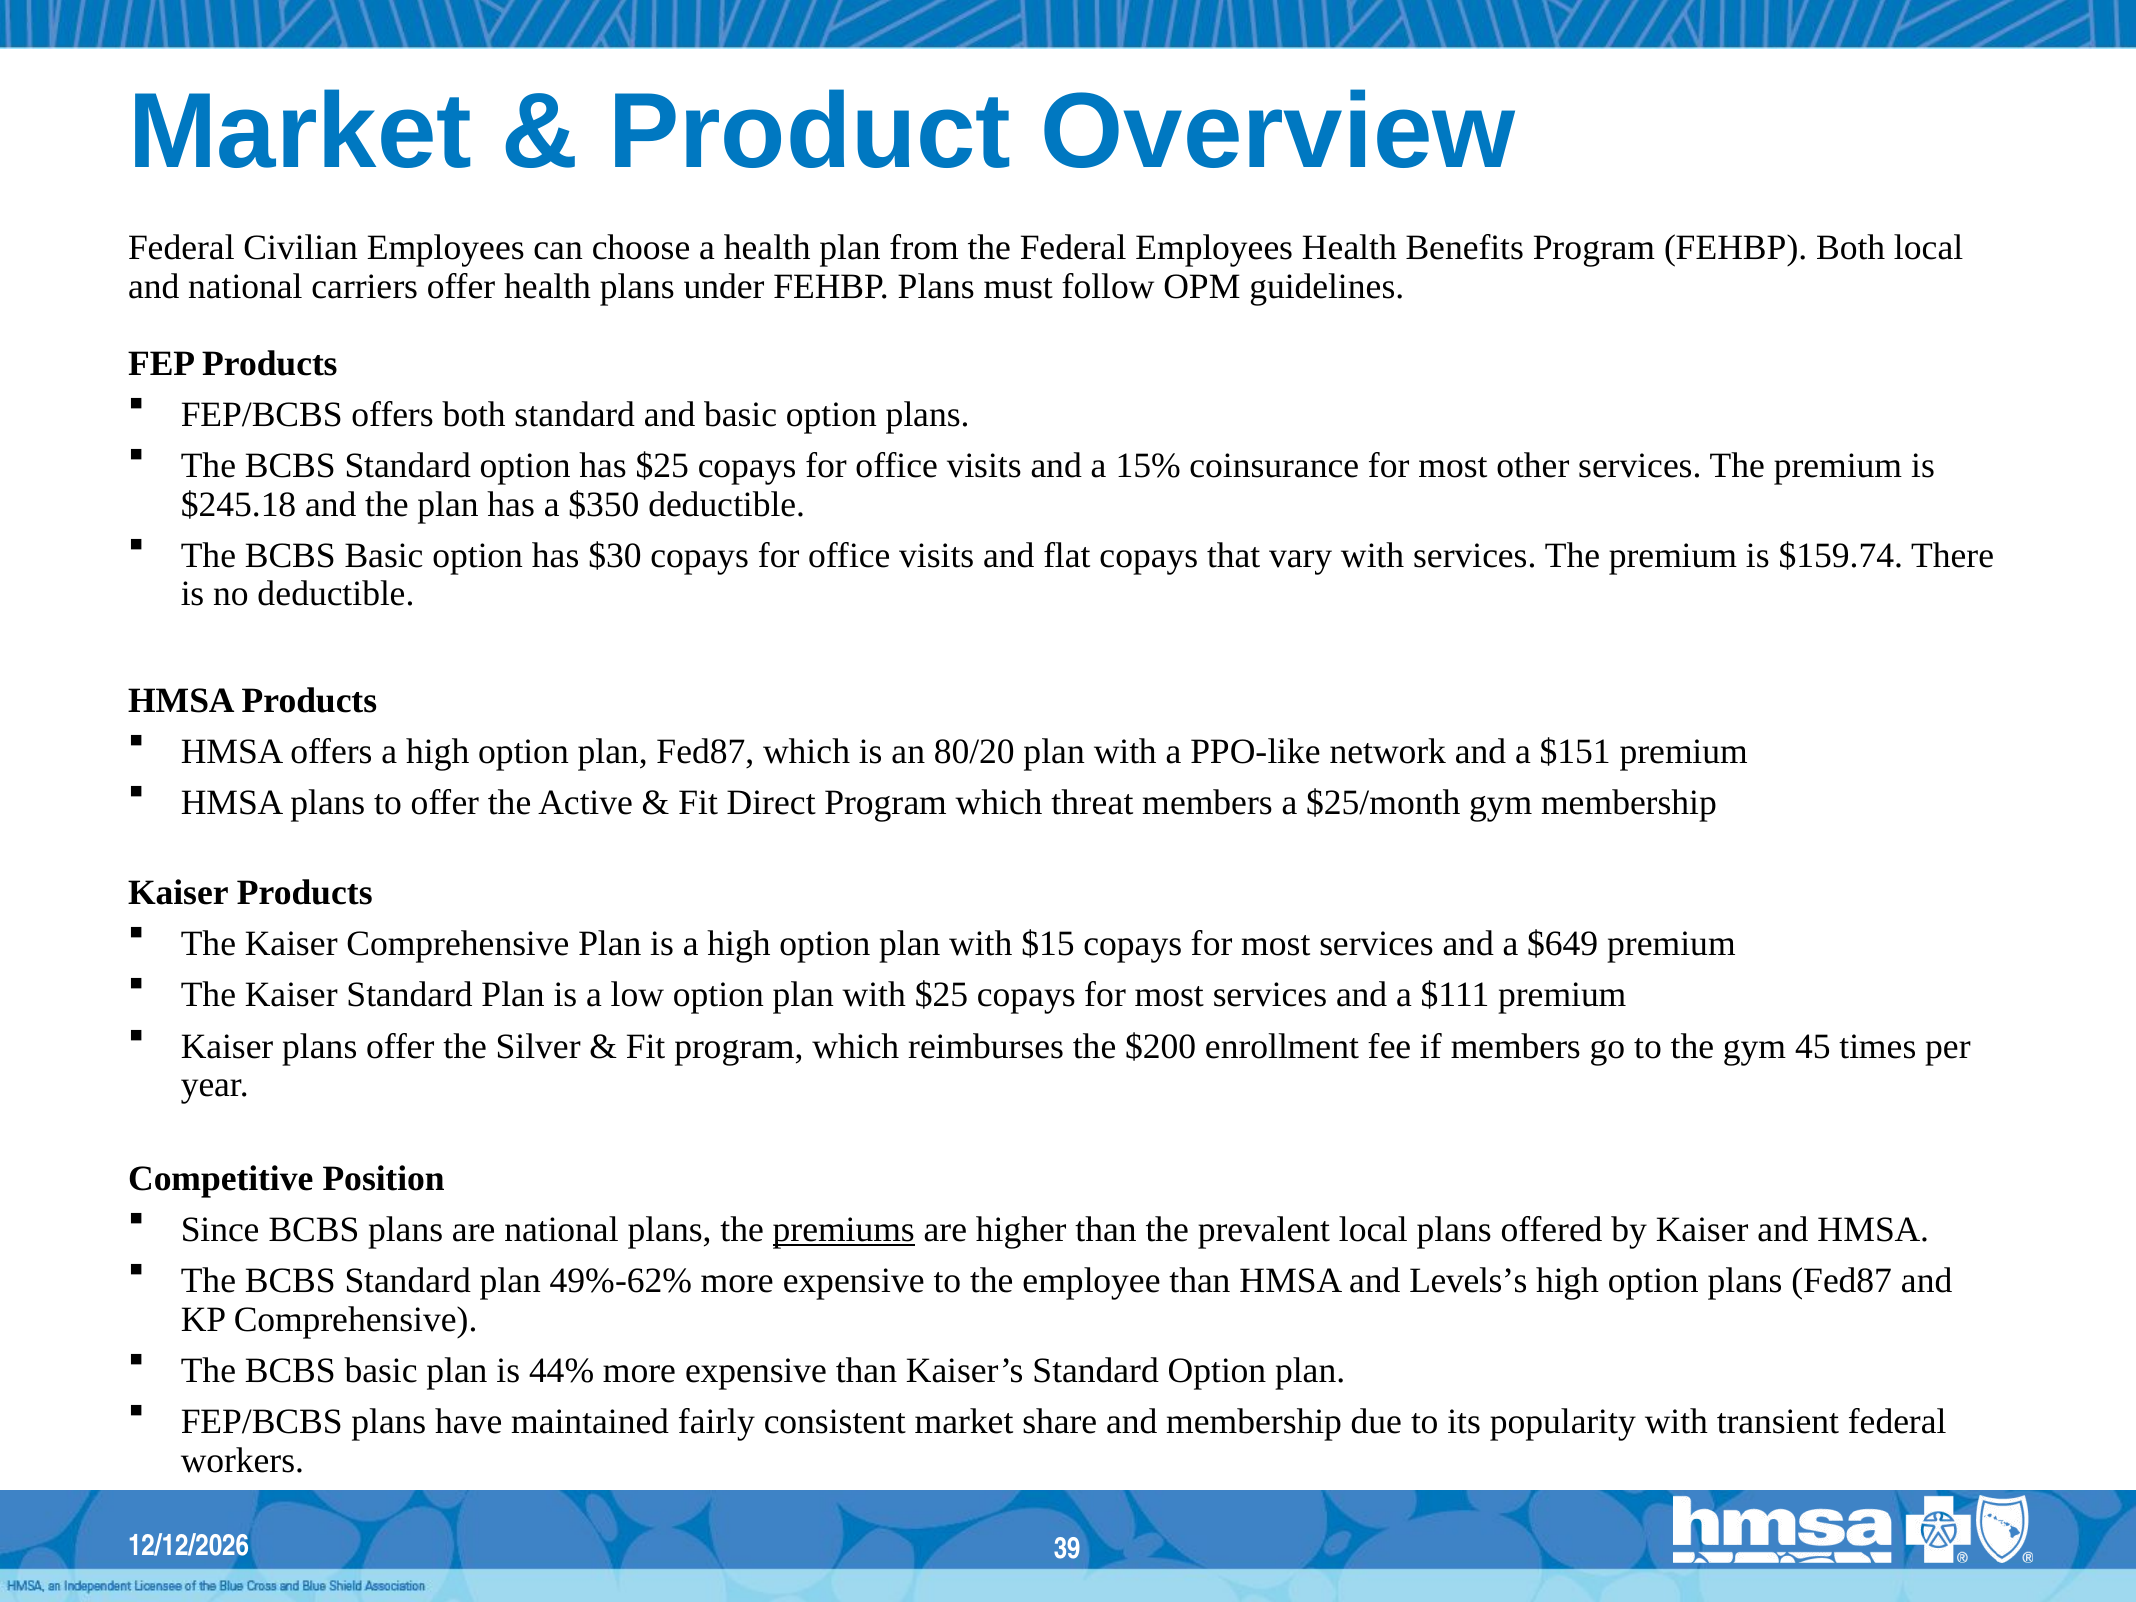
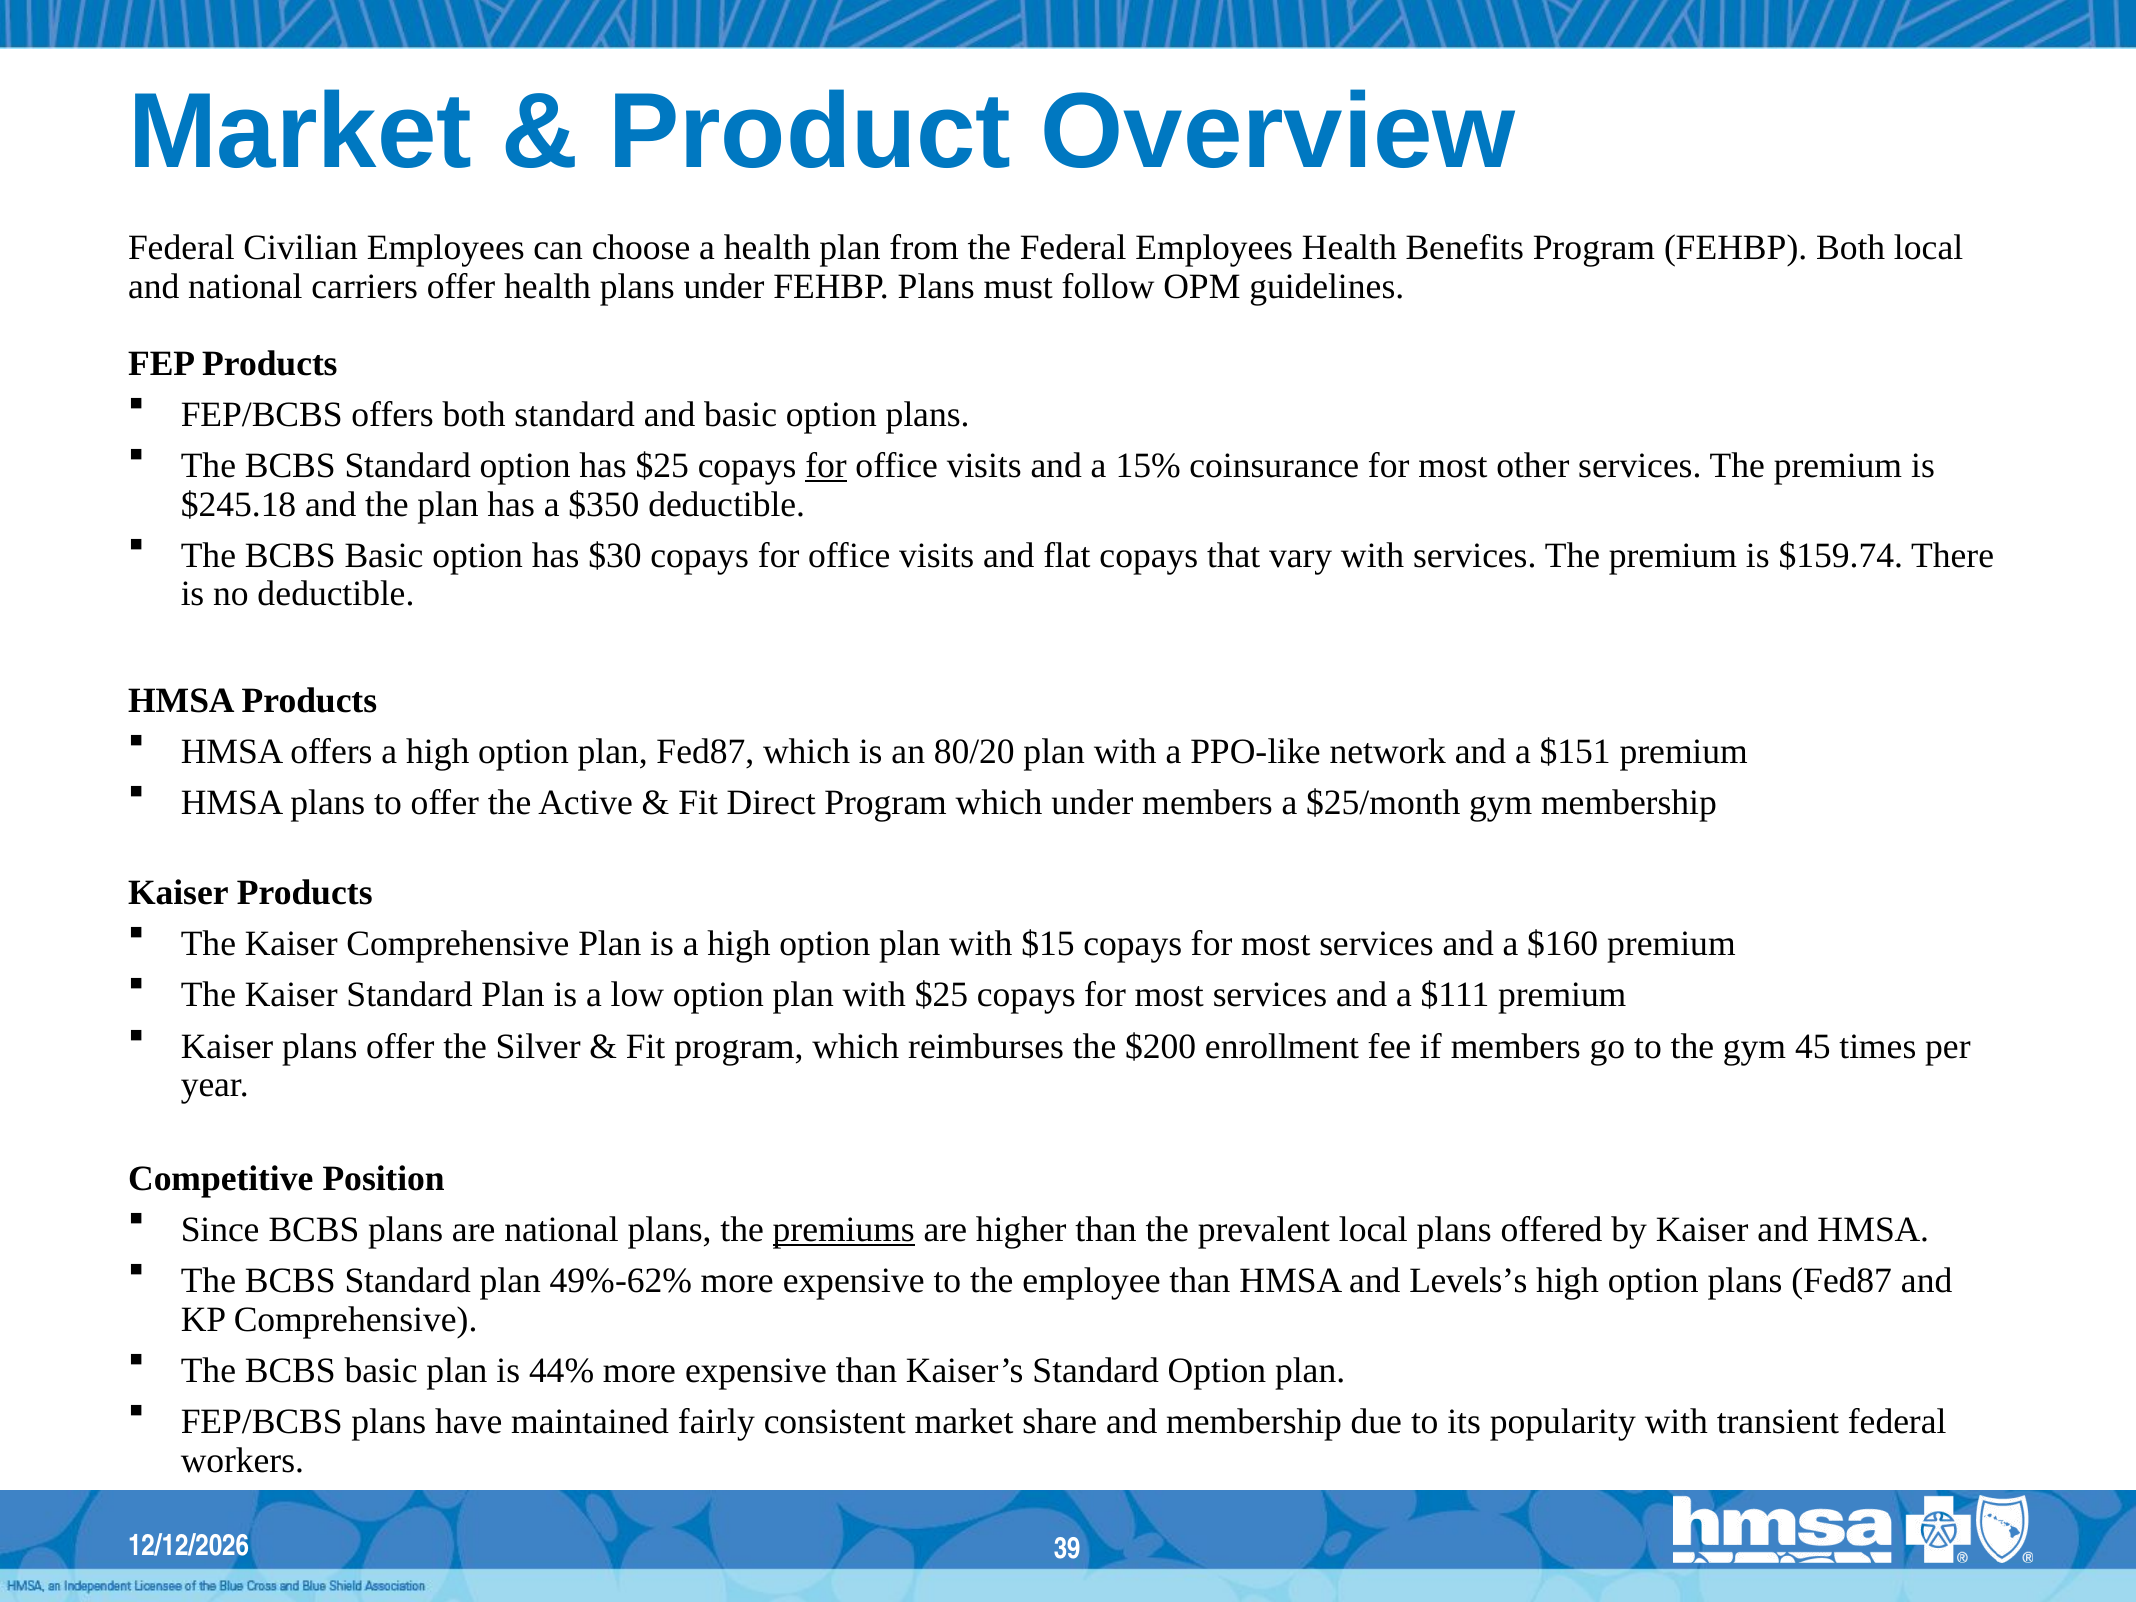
for at (826, 466) underline: none -> present
which threat: threat -> under
$649: $649 -> $160
